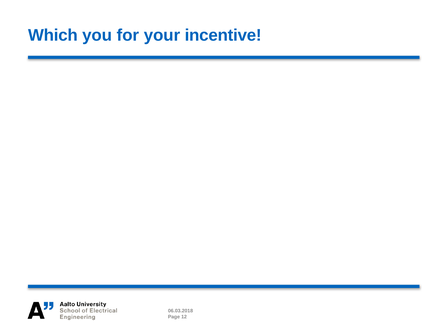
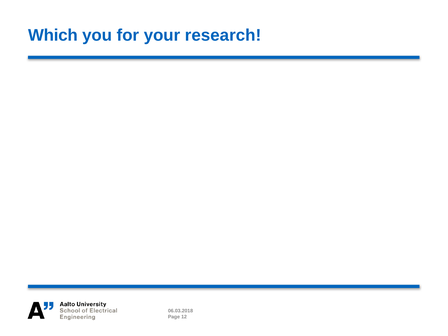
incentive: incentive -> research
